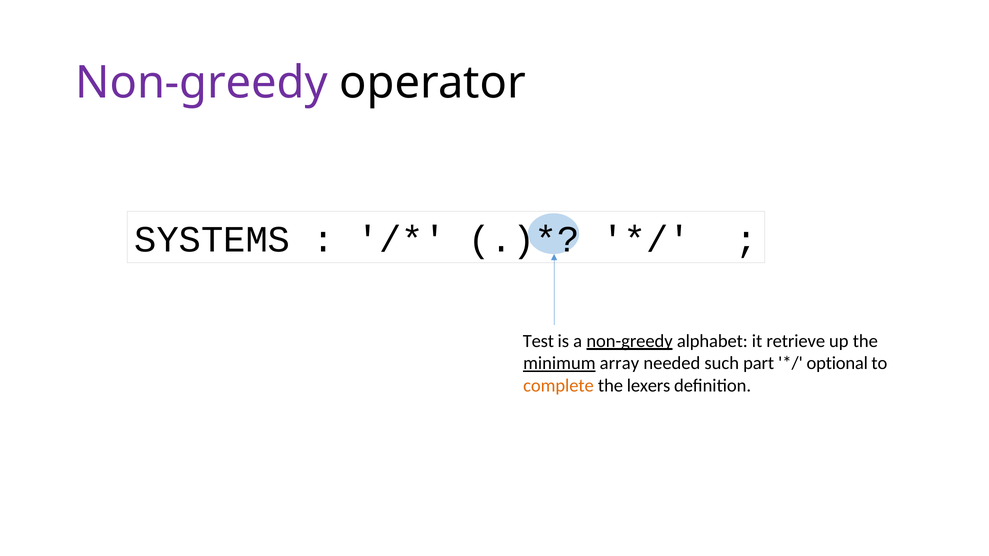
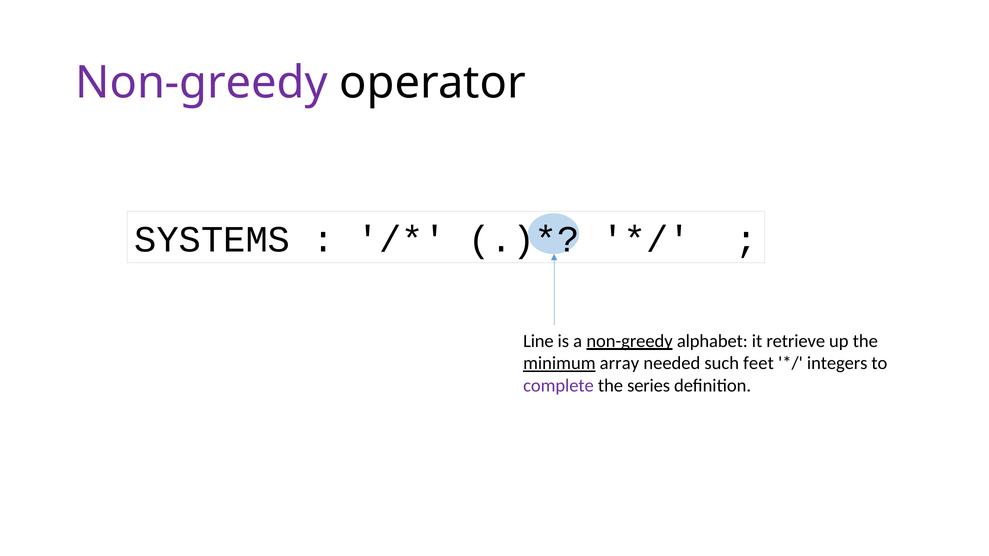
Test: Test -> Line
part: part -> feet
optional: optional -> integers
complete colour: orange -> purple
lexers: lexers -> series
